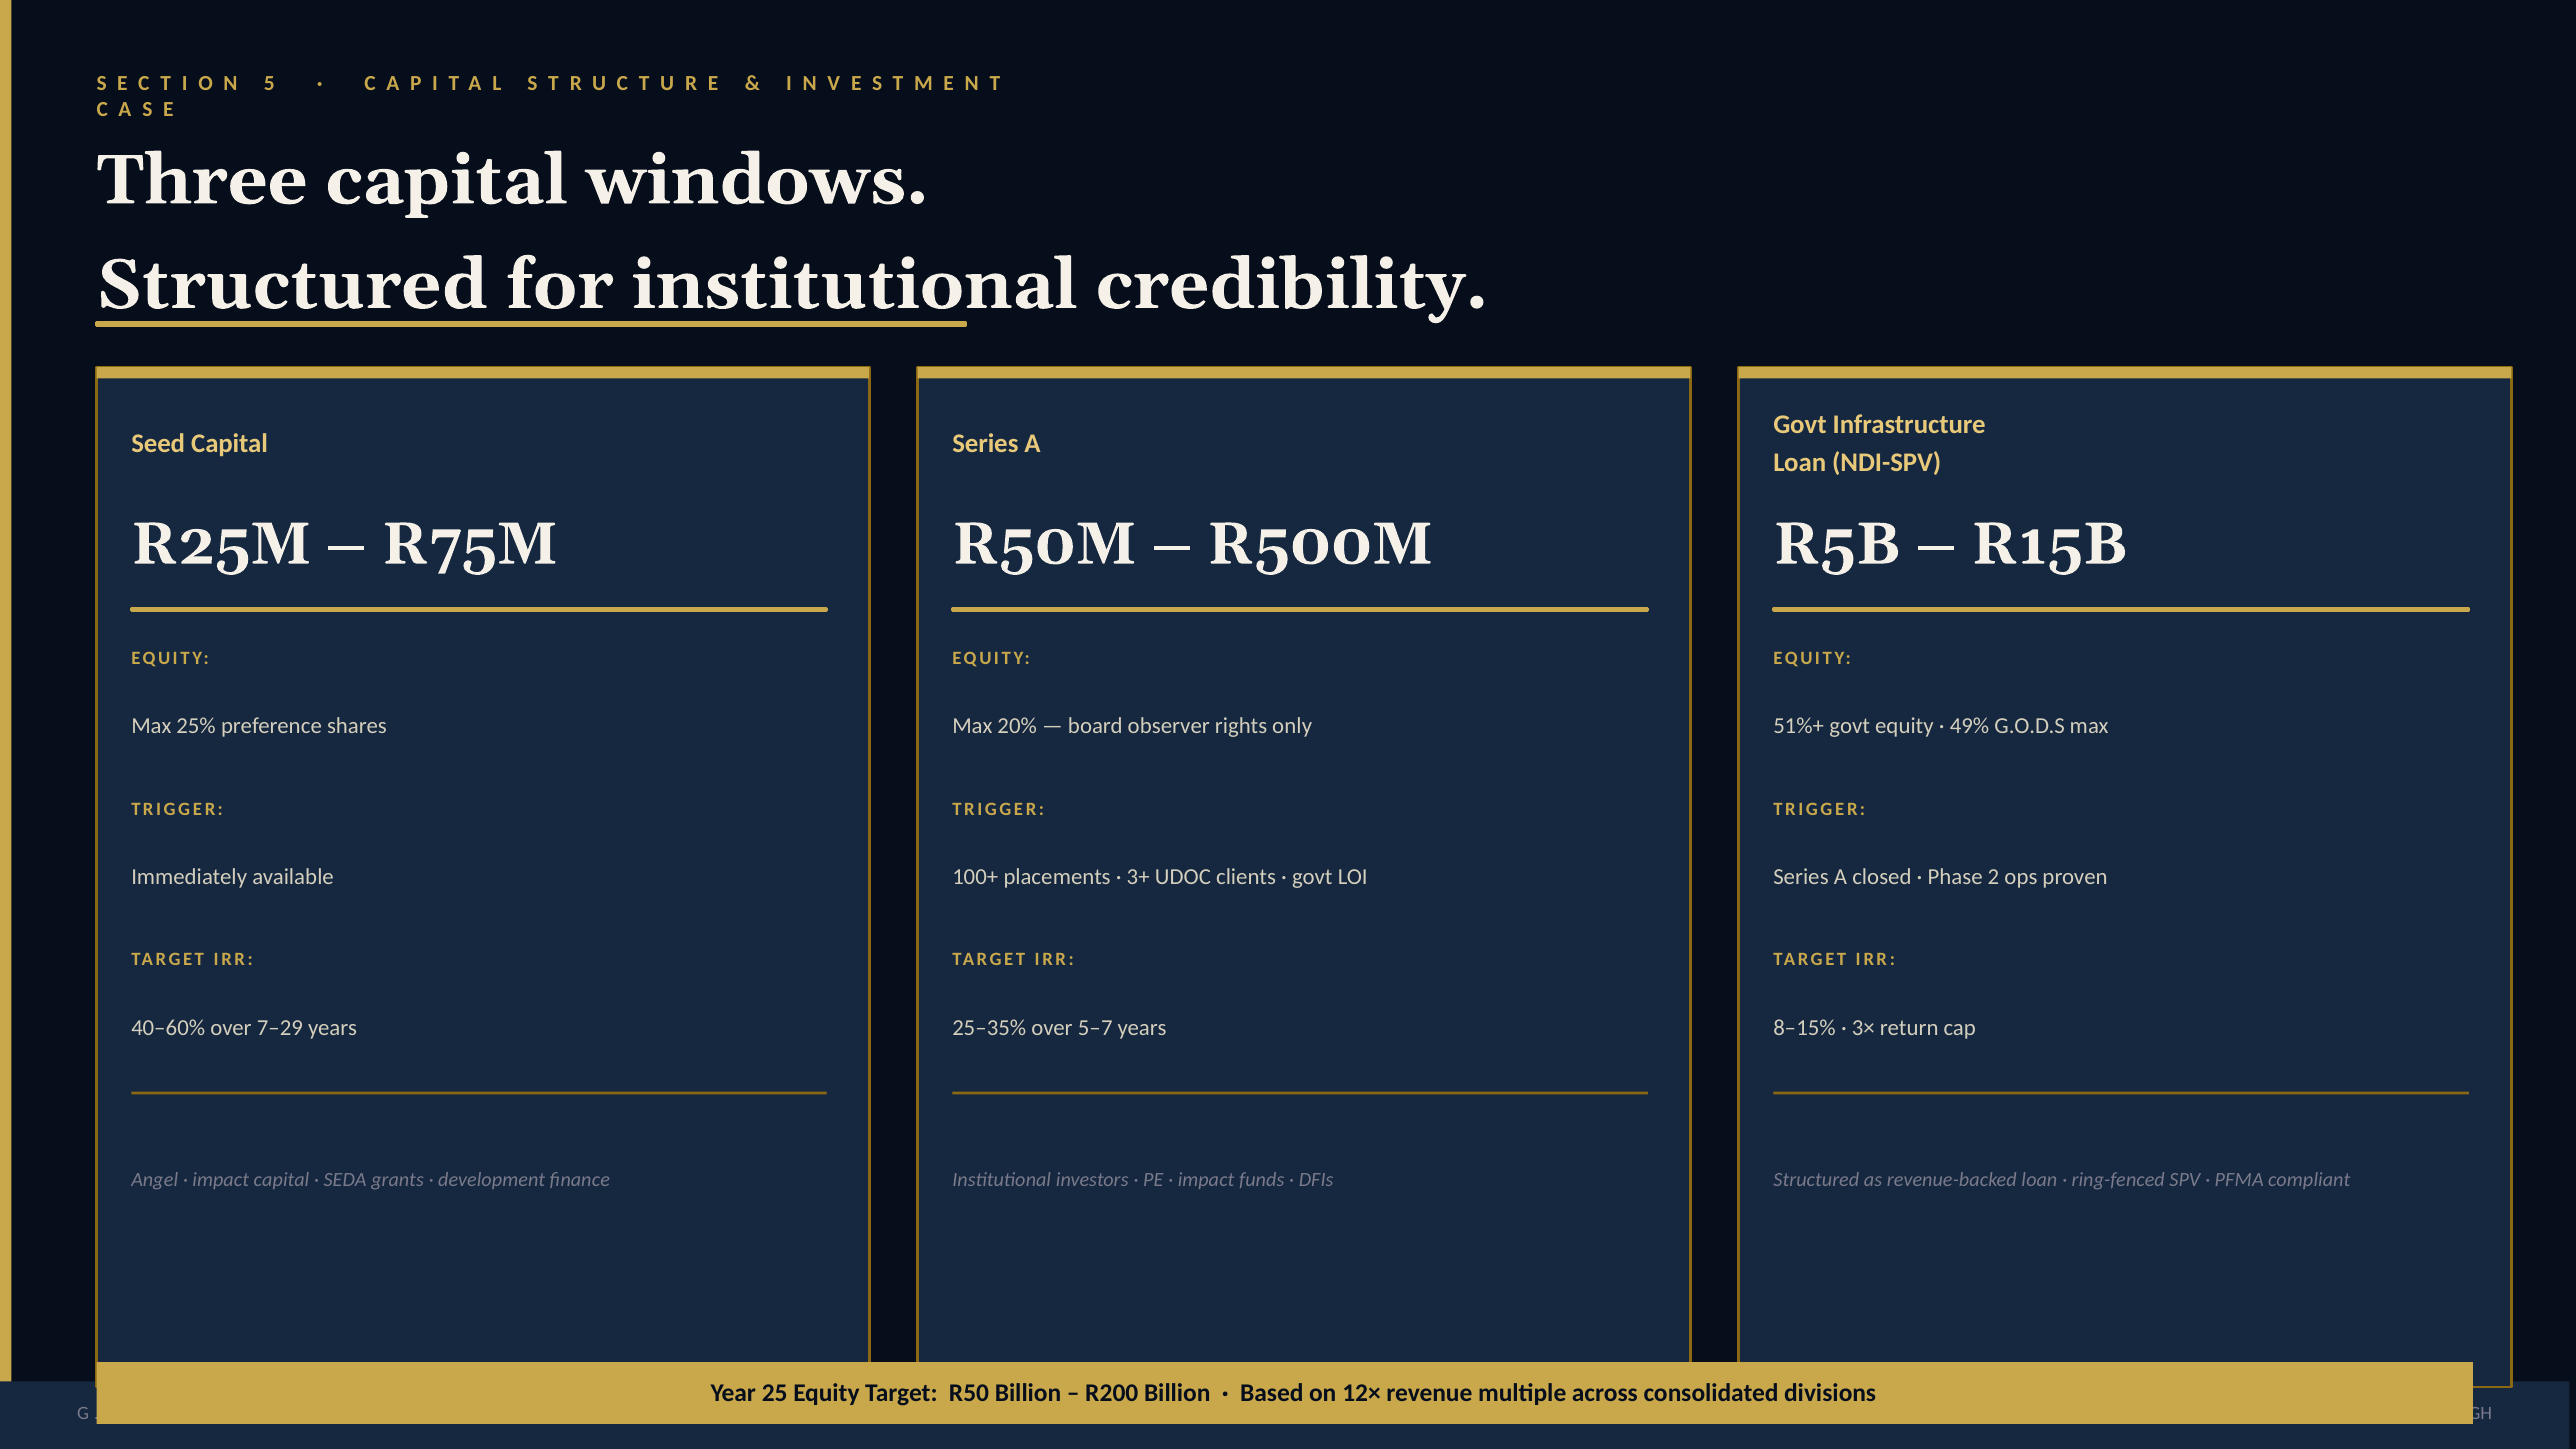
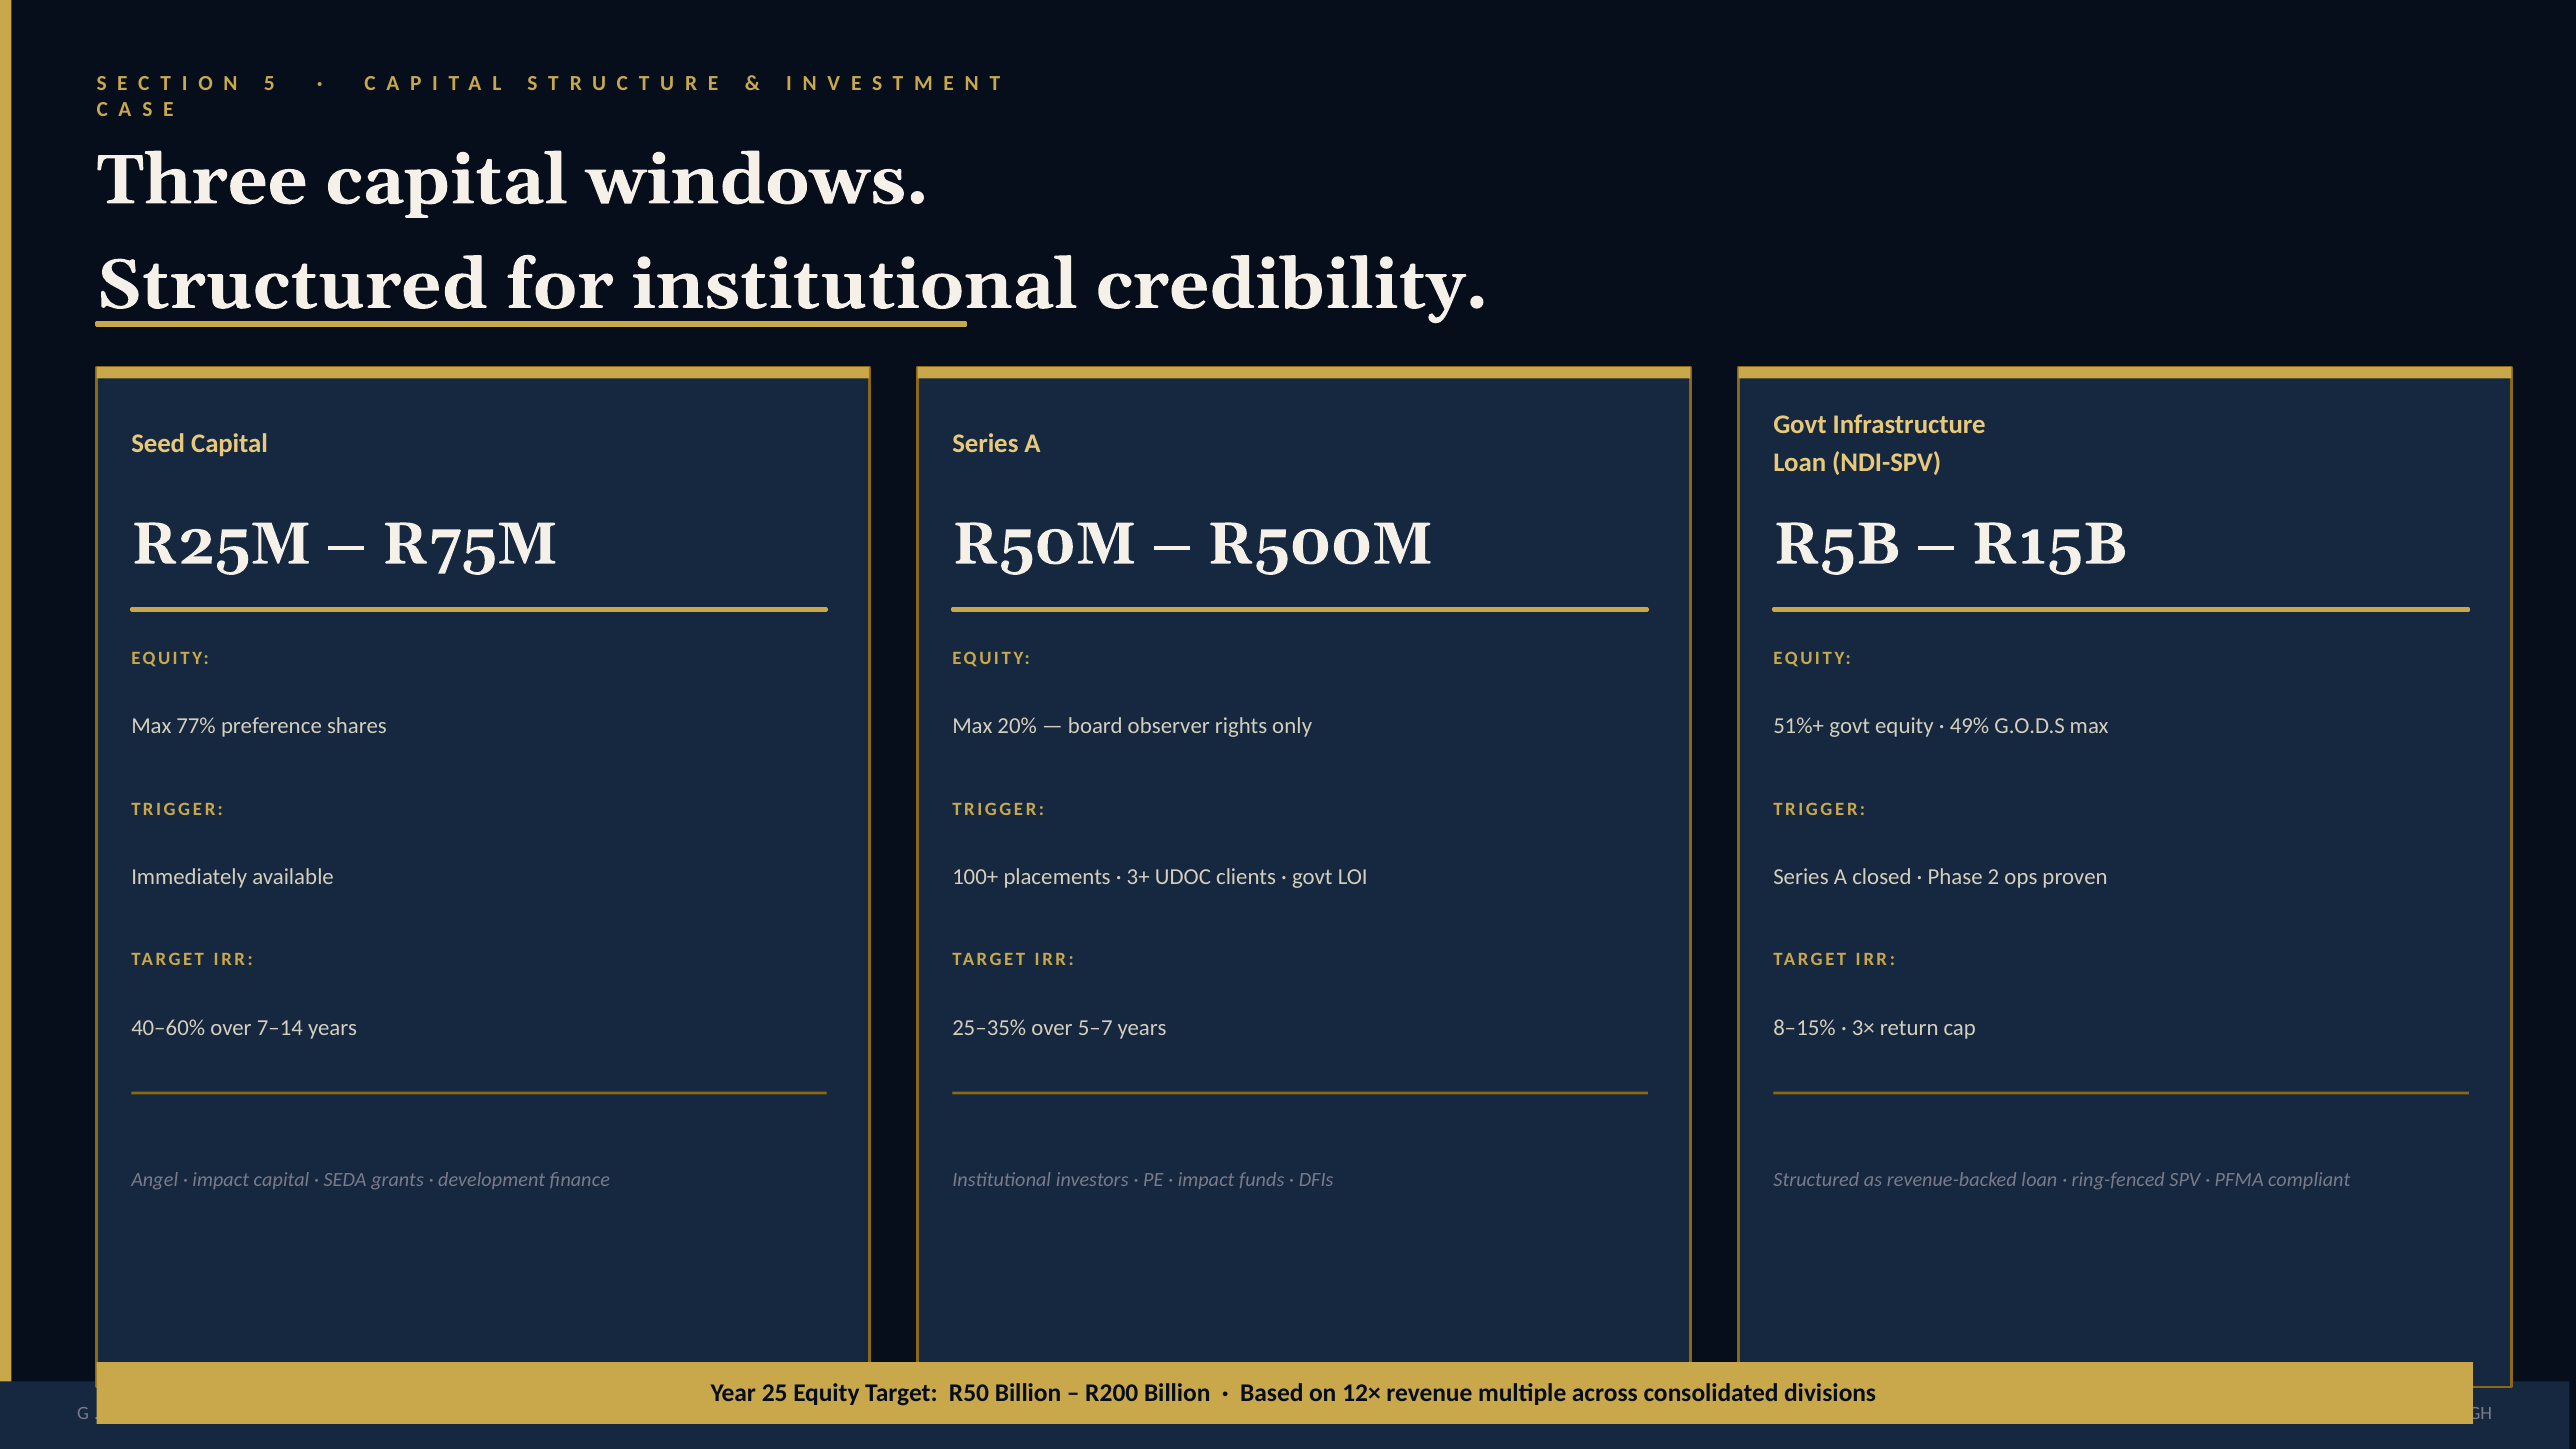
25%: 25% -> 77%
7–29: 7–29 -> 7–14
